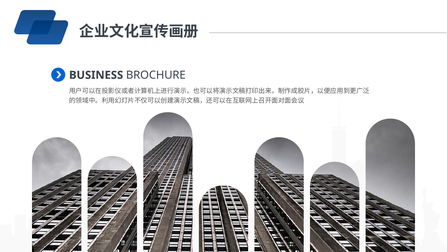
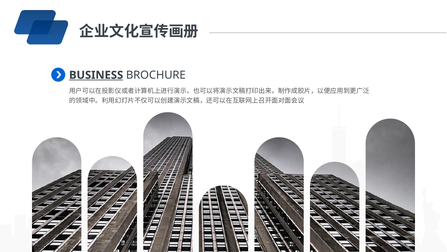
BUSINESS underline: none -> present
